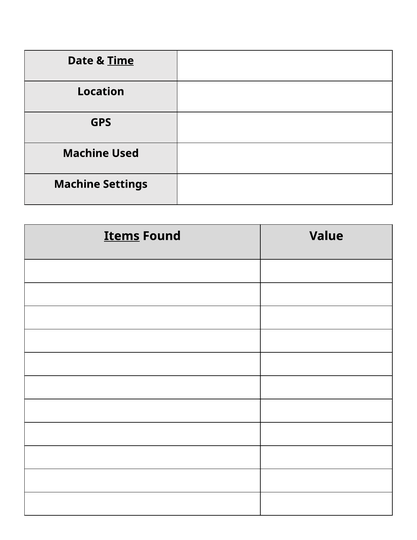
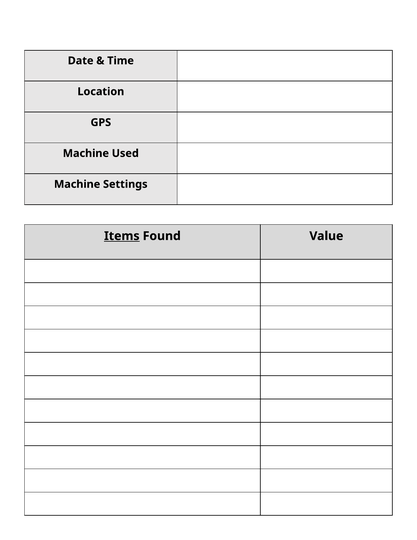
Time underline: present -> none
